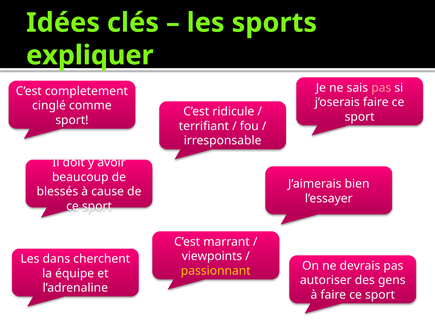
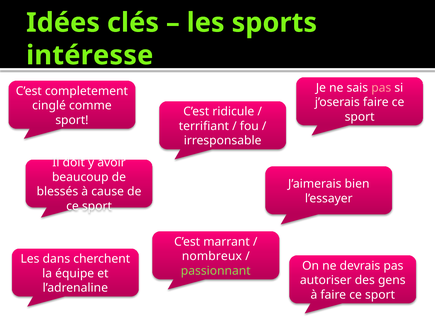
expliquer: expliquer -> intéresse
viewpoints: viewpoints -> nombreux
passionnant colour: yellow -> light green
